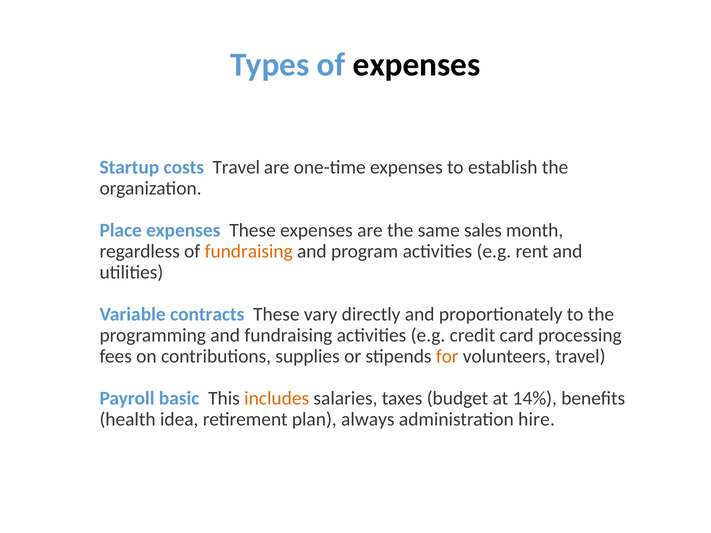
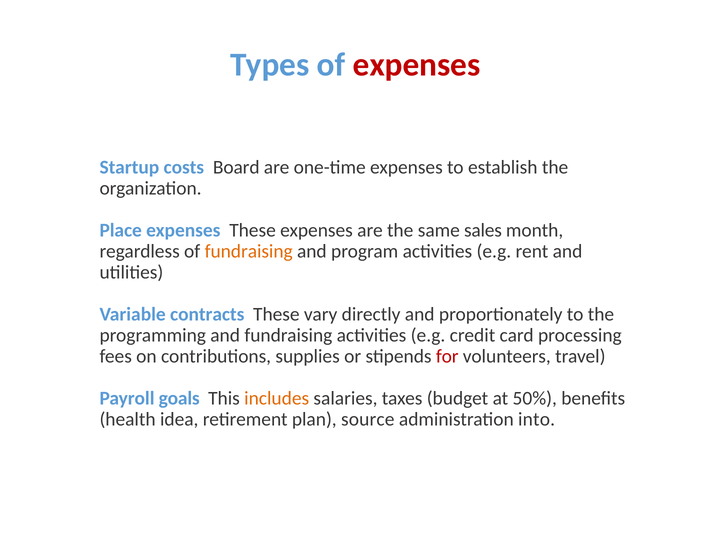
expenses at (417, 65) colour: black -> red
costs Travel: Travel -> Board
for colour: orange -> red
basic: basic -> goals
14%: 14% -> 50%
always: always -> source
hire: hire -> into
